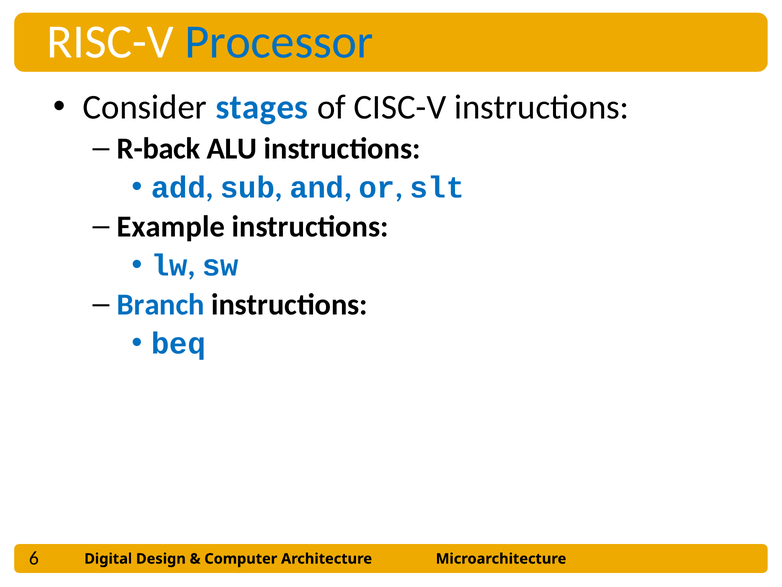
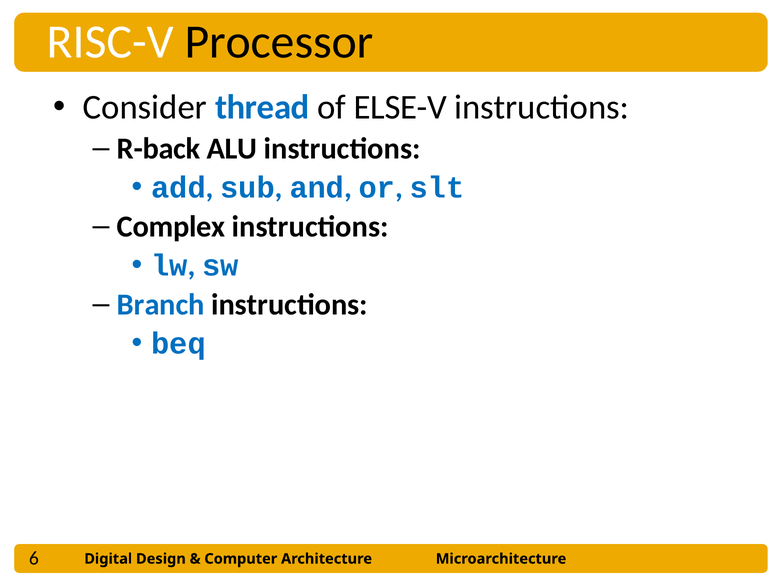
Processor colour: blue -> black
stages: stages -> thread
CISC-V: CISC-V -> ELSE-V
Example: Example -> Complex
